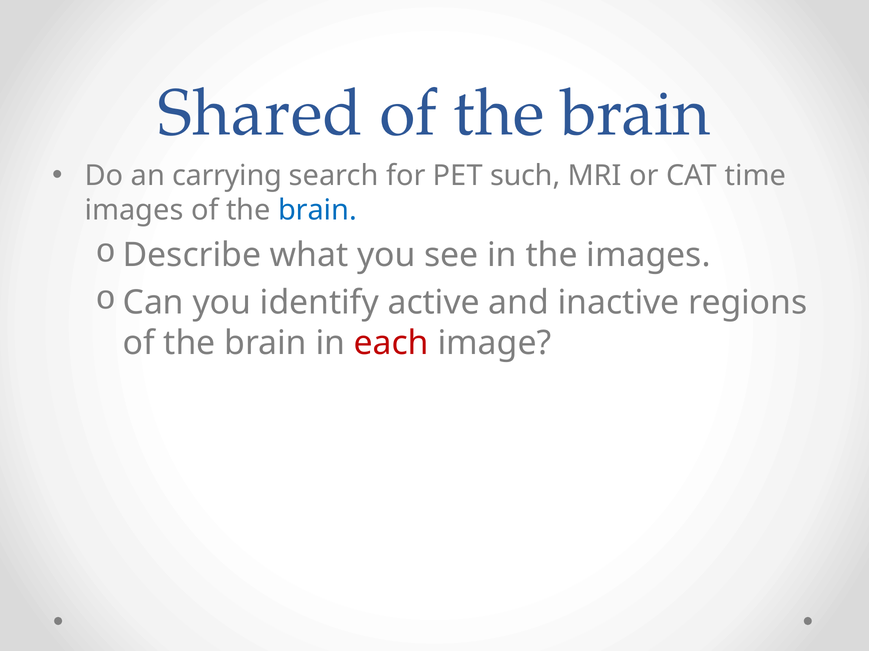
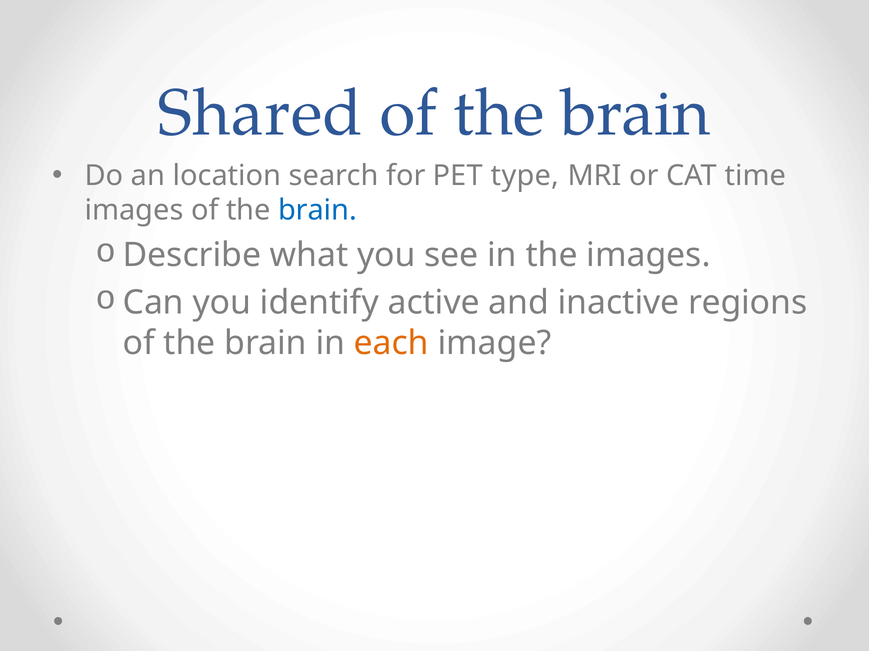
carrying: carrying -> location
such: such -> type
each colour: red -> orange
